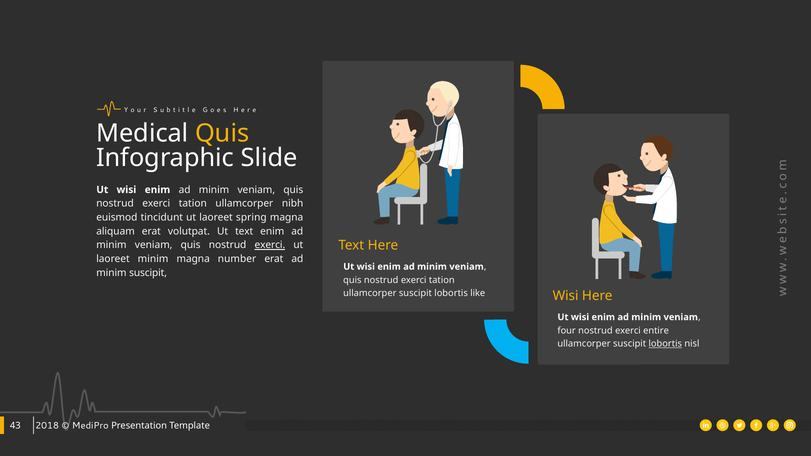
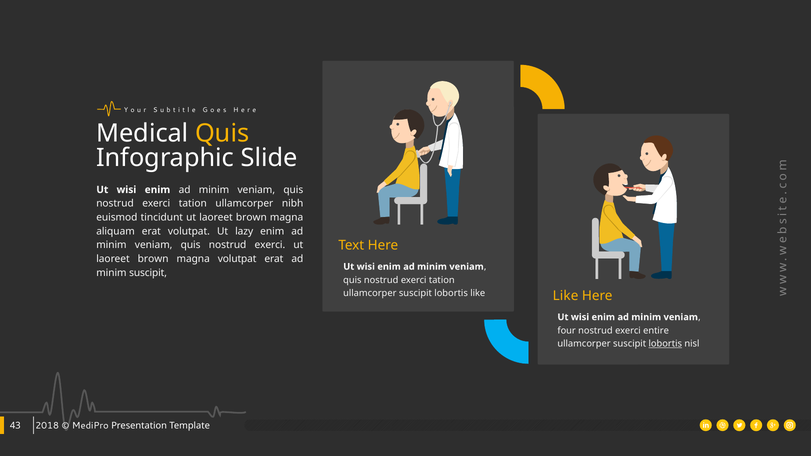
tincidunt ut laoreet spring: spring -> brown
Ut text: text -> lazy
exerci at (270, 245) underline: present -> none
minim at (153, 259): minim -> brown
magna number: number -> volutpat
Wisi at (566, 296): Wisi -> Like
